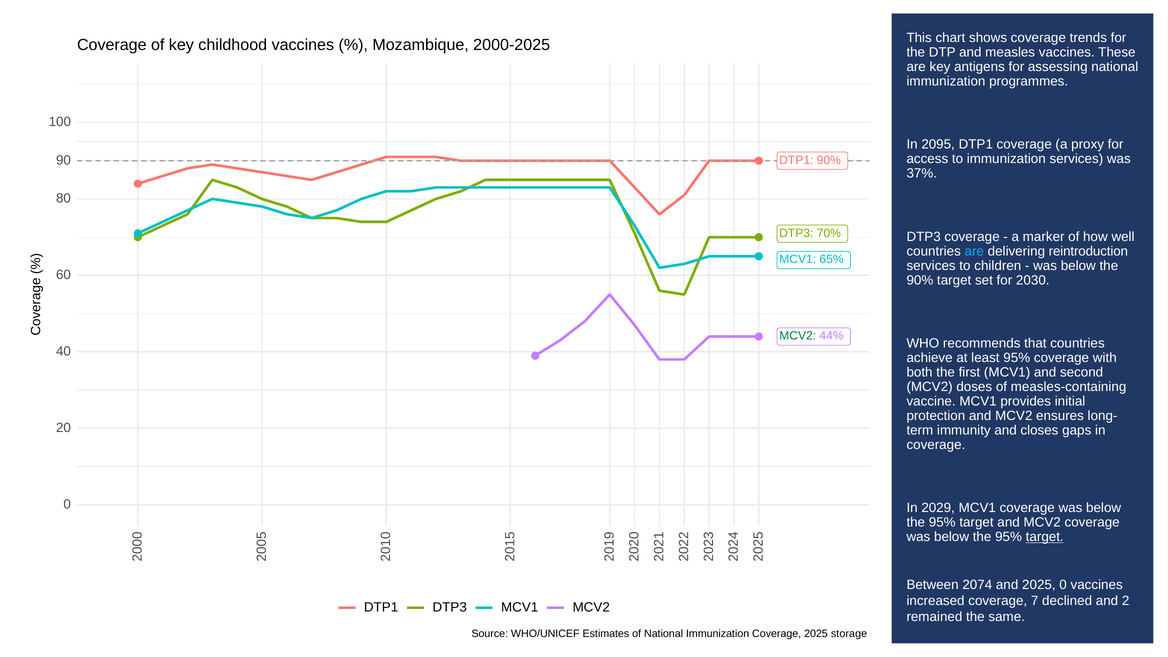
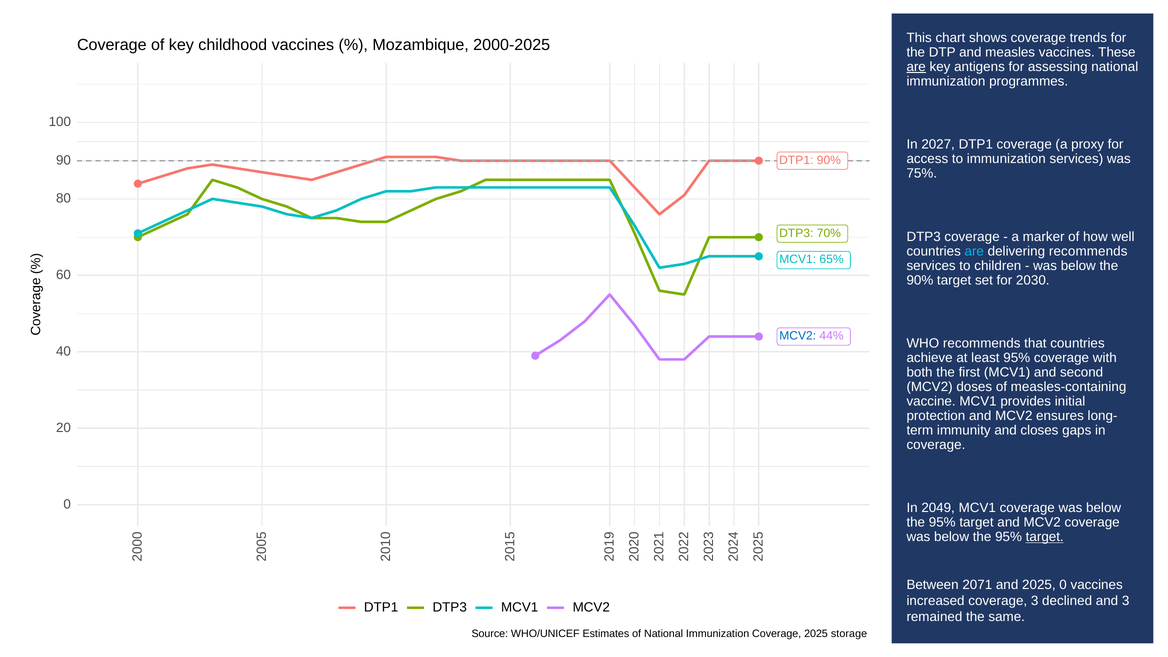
are at (916, 67) underline: none -> present
2095: 2095 -> 2027
37%: 37% -> 75%
delivering reintroduction: reintroduction -> recommends
MCV2 at (798, 336) colour: green -> blue
2029: 2029 -> 2049
2074: 2074 -> 2071
coverage 7: 7 -> 3
and 2: 2 -> 3
